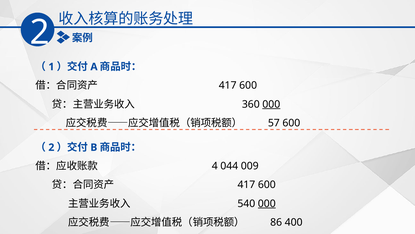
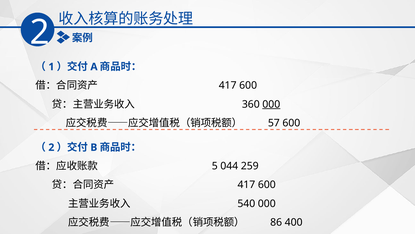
4: 4 -> 5
009: 009 -> 259
000 at (267, 203) underline: present -> none
